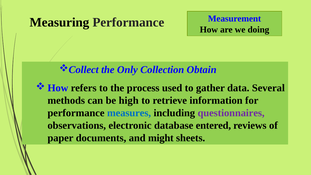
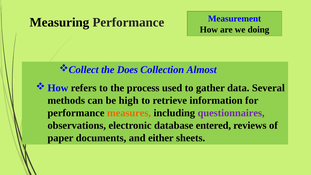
Only: Only -> Does
Obtain: Obtain -> Almost
measures colour: blue -> orange
might: might -> either
